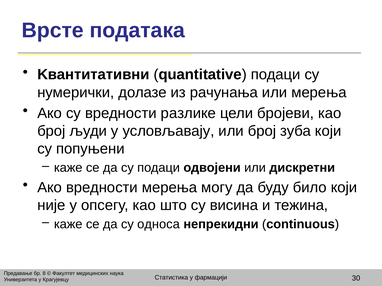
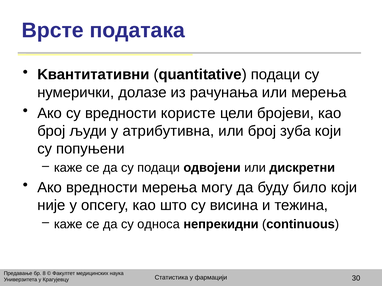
разлике: разлике -> користе
условљавају: условљавају -> атрибутивна
